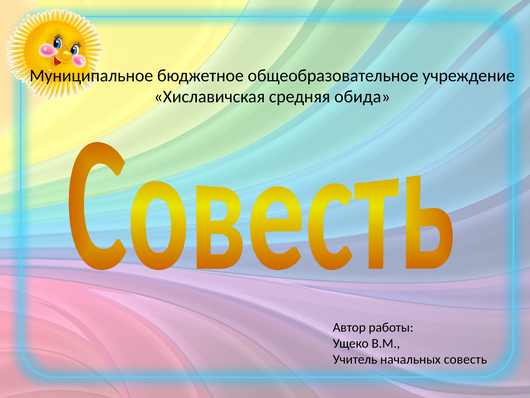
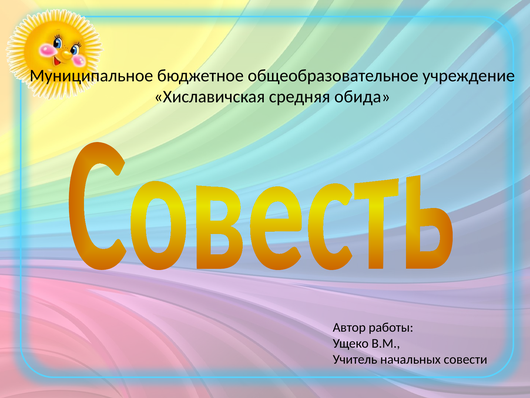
совесть: совесть -> совести
